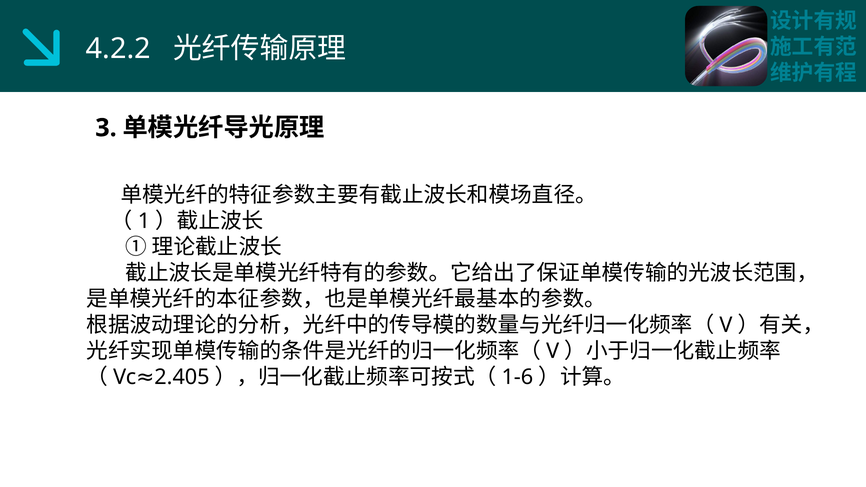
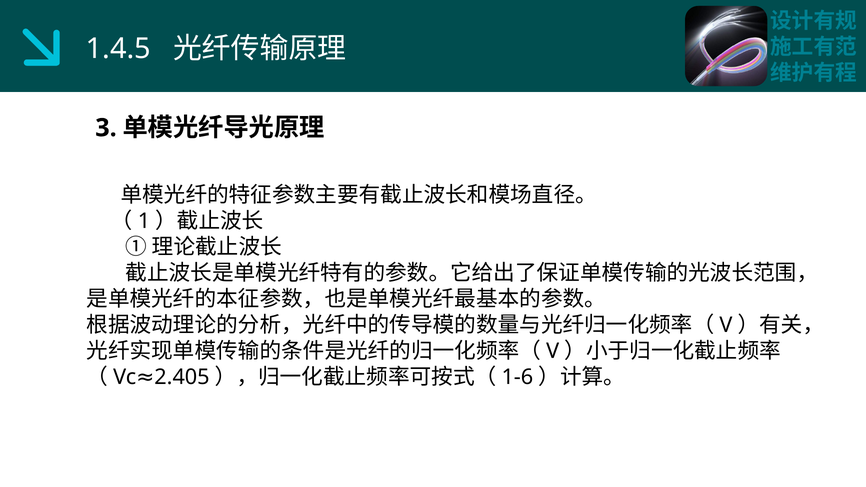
4.2.2: 4.2.2 -> 1.4.5
